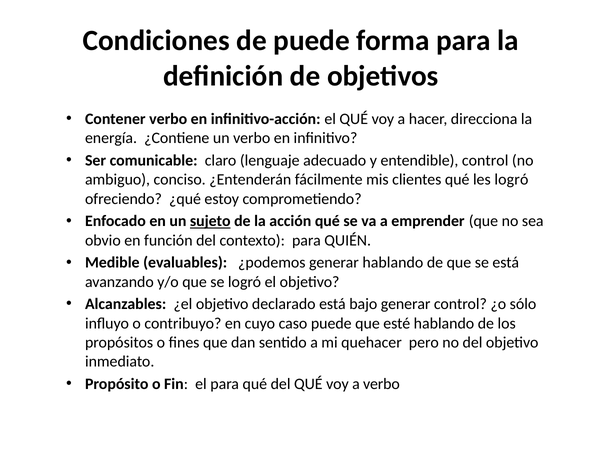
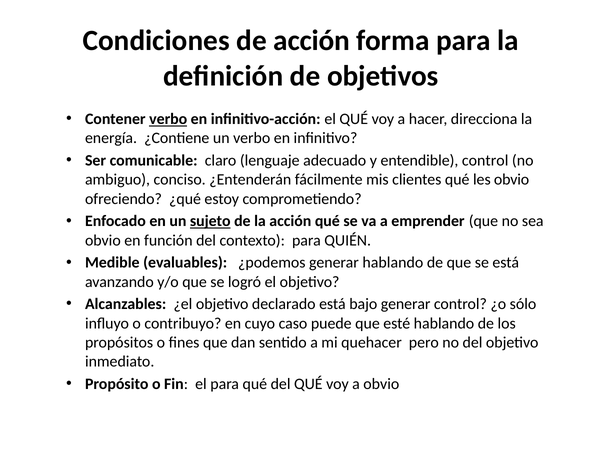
de puede: puede -> acción
verbo at (168, 119) underline: none -> present
les logró: logró -> obvio
a verbo: verbo -> obvio
